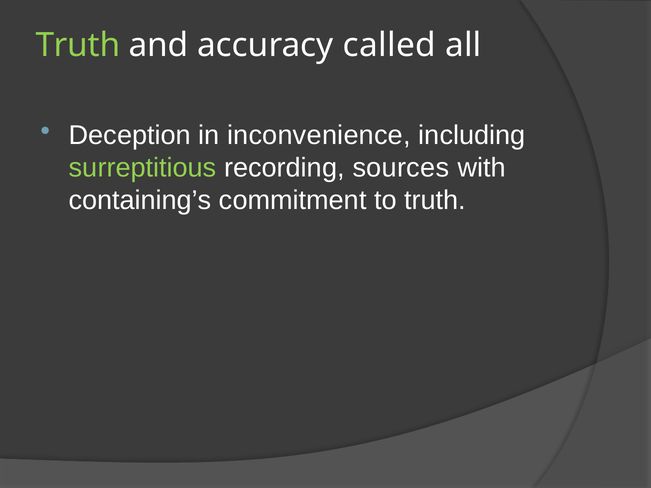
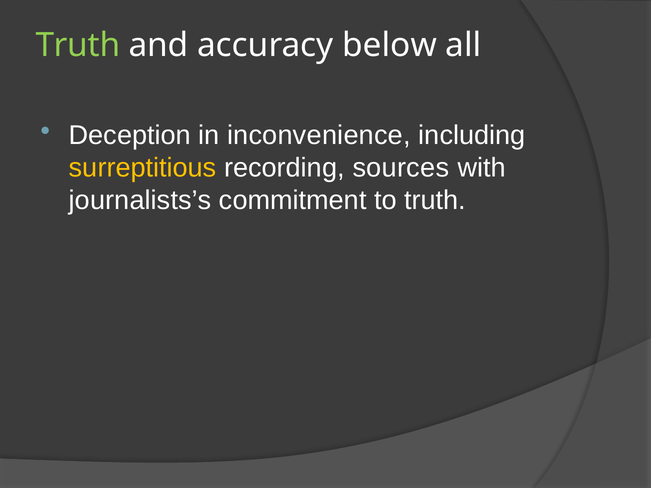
called: called -> below
surreptitious colour: light green -> yellow
containing’s: containing’s -> journalists’s
